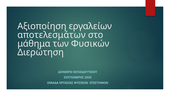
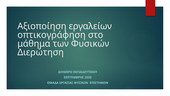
αποτελεσμάτων: αποτελεσμάτων -> οπτικογράφηση
